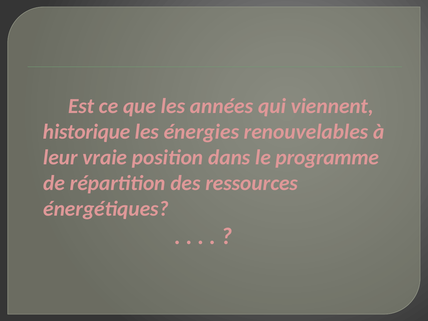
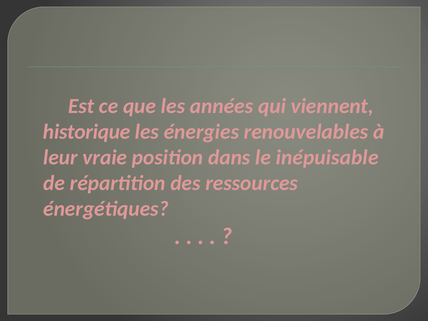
programme: programme -> inépuisable
